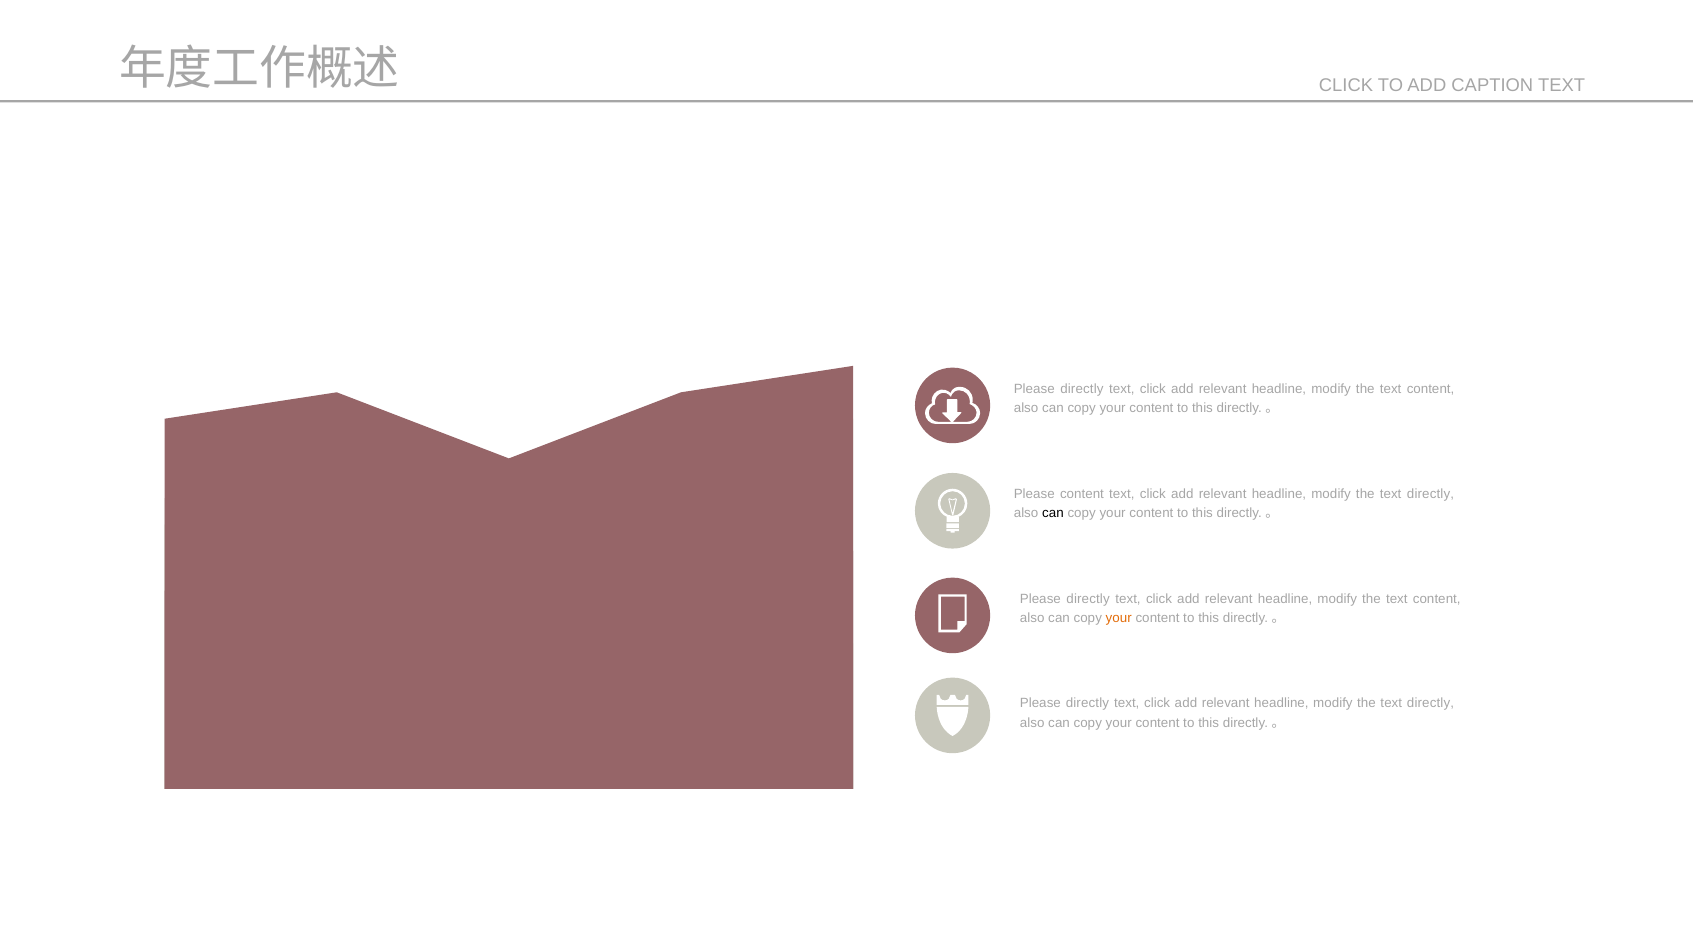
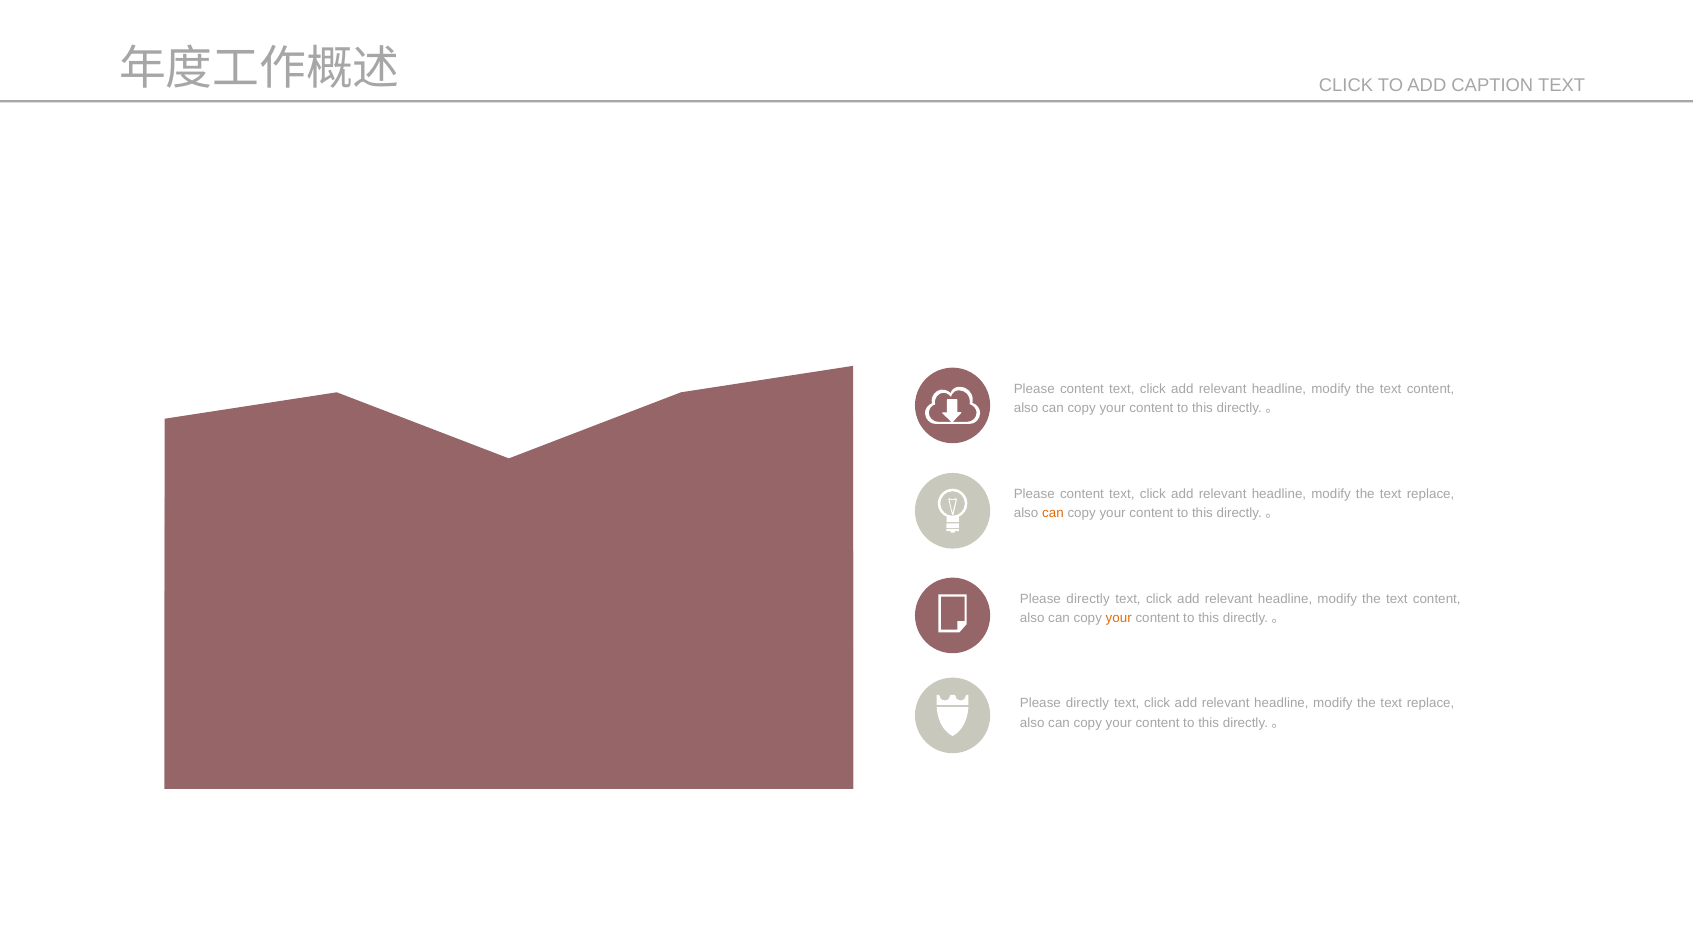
directly at (1082, 389): directly -> content
directly at (1430, 494): directly -> replace
can at (1053, 513) colour: black -> orange
directly at (1430, 704): directly -> replace
